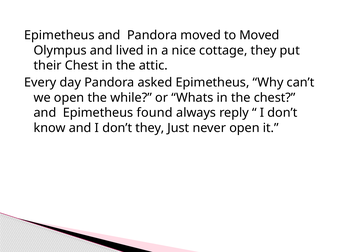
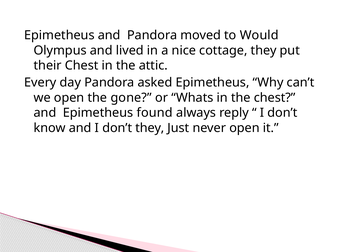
to Moved: Moved -> Would
while: while -> gone
